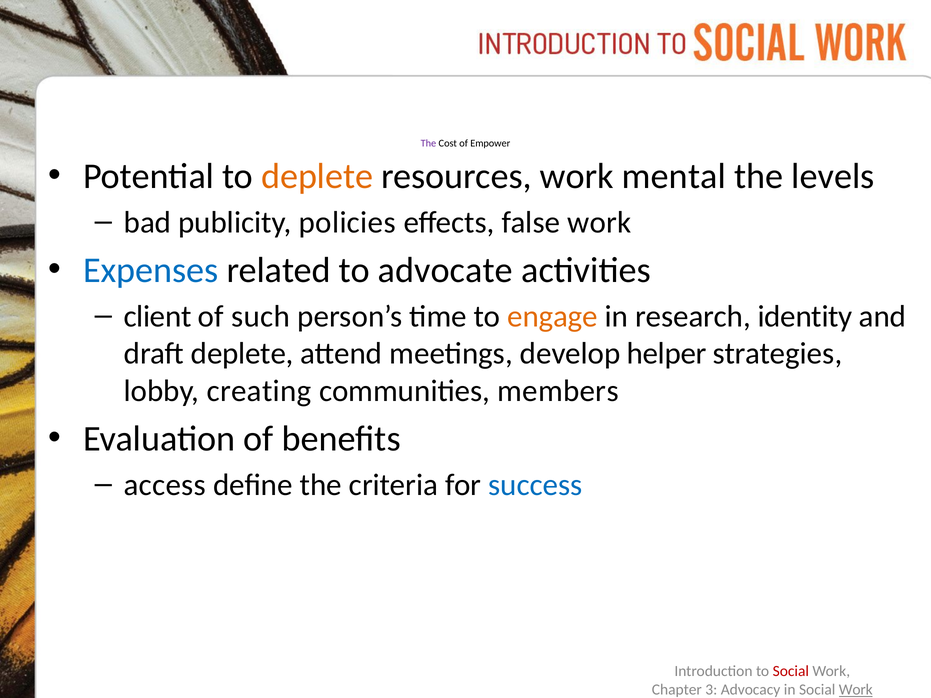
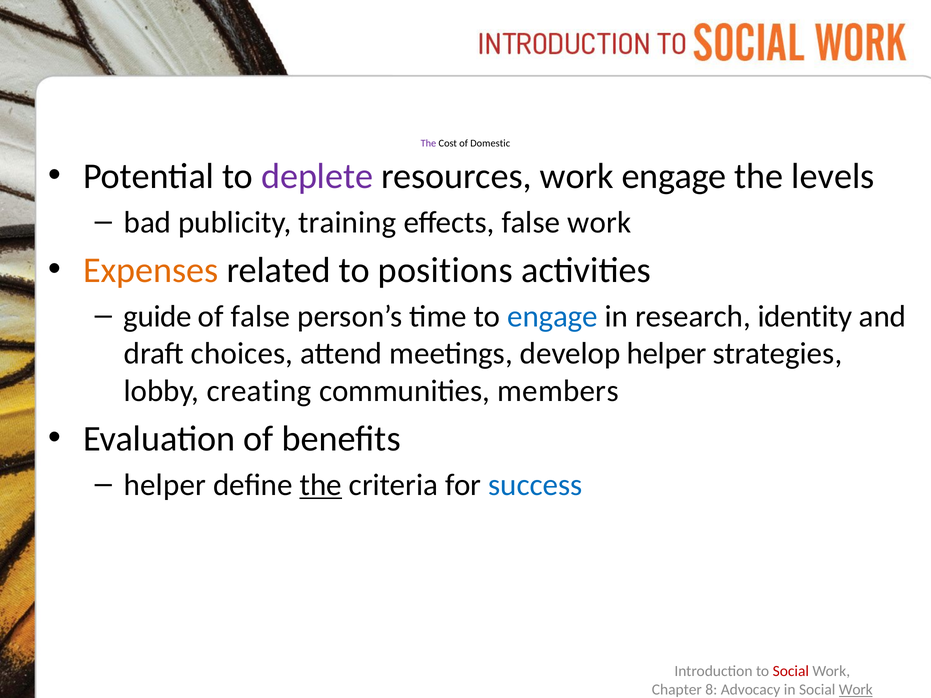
Empower: Empower -> Domestic
deplete at (317, 176) colour: orange -> purple
work mental: mental -> engage
policies: policies -> training
Expenses colour: blue -> orange
advocate: advocate -> positions
client: client -> guide
of such: such -> false
engage at (553, 316) colour: orange -> blue
draft deplete: deplete -> choices
access at (165, 485): access -> helper
the at (321, 485) underline: none -> present
3: 3 -> 8
